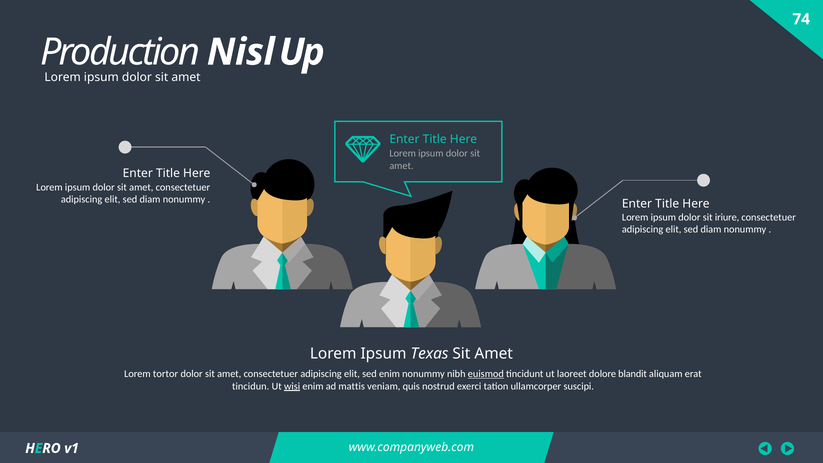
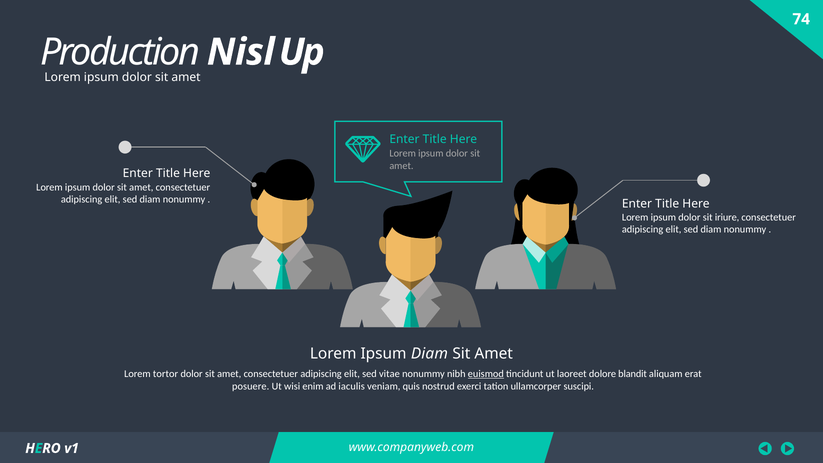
Ipsum Texas: Texas -> Diam
sed enim: enim -> vitae
tincidun: tincidun -> posuere
wisi underline: present -> none
mattis: mattis -> iaculis
